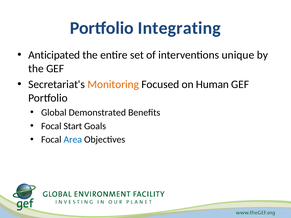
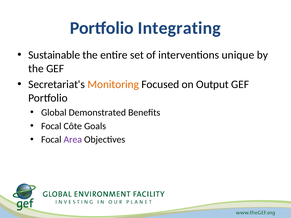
Anticipated: Anticipated -> Sustainable
Human: Human -> Output
Start: Start -> Côte
Area colour: blue -> purple
